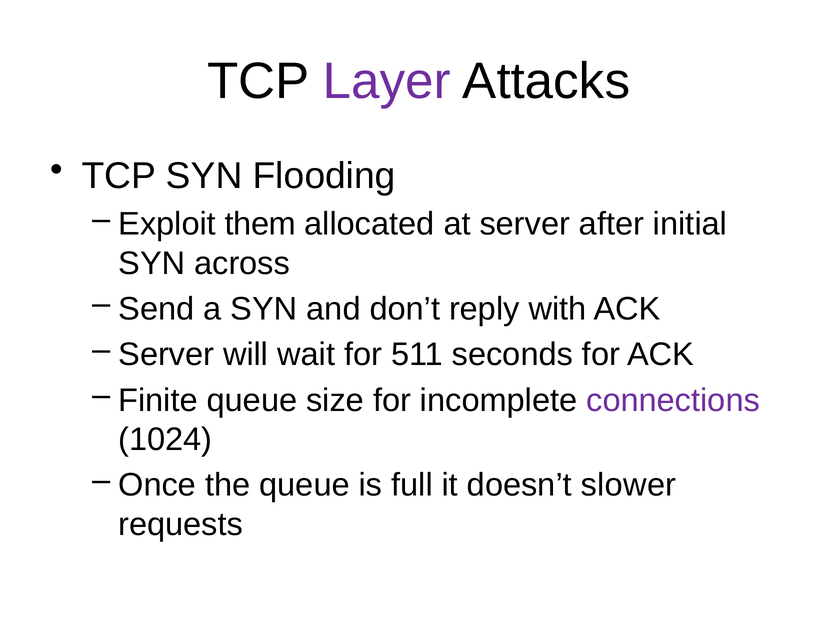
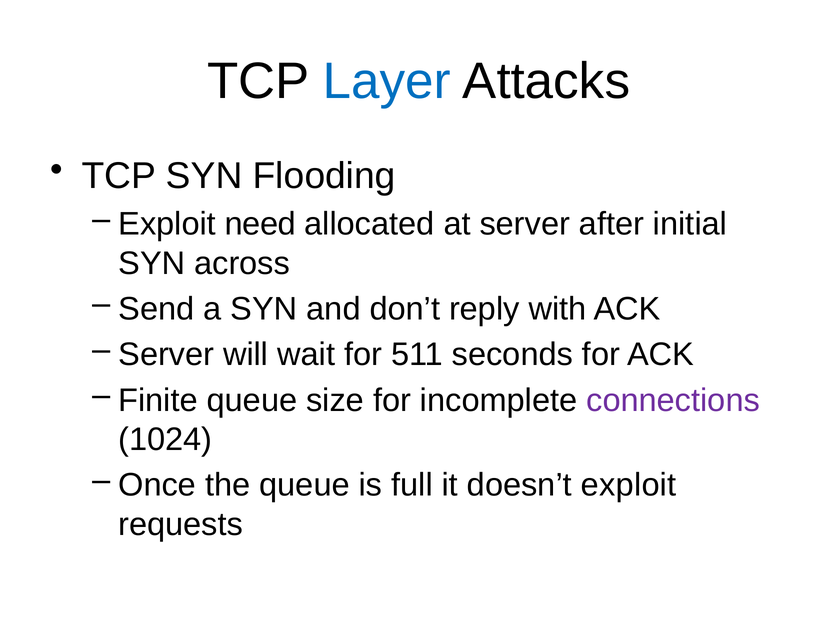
Layer colour: purple -> blue
them: them -> need
doesn’t slower: slower -> exploit
